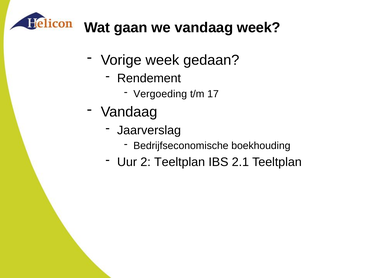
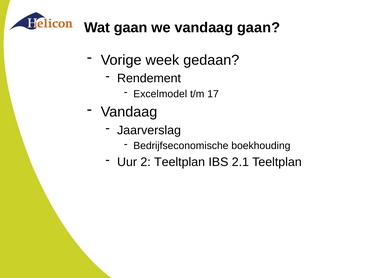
vandaag week: week -> gaan
Vergoeding: Vergoeding -> Excelmodel
